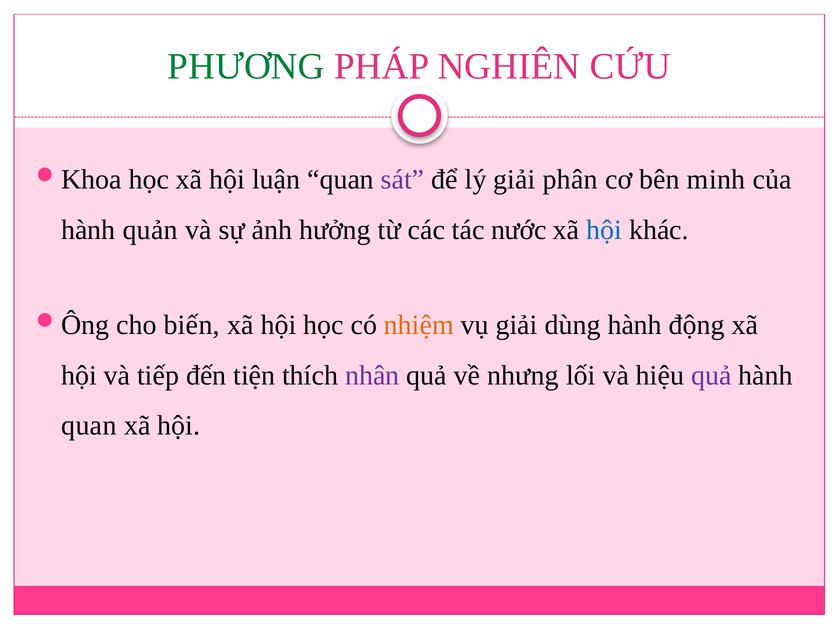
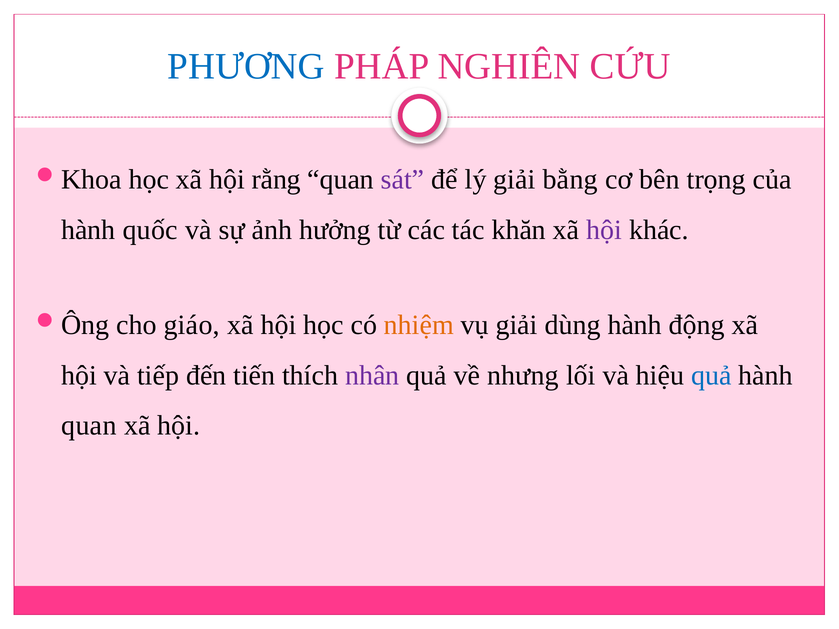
PHƯƠNG colour: green -> blue
luận: luận -> rằng
phân: phân -> bằng
minh: minh -> trọng
quản: quản -> quốc
nước: nước -> khăn
hội at (604, 230) colour: blue -> purple
biến: biến -> giáo
tiện: tiện -> tiến
quả at (711, 376) colour: purple -> blue
